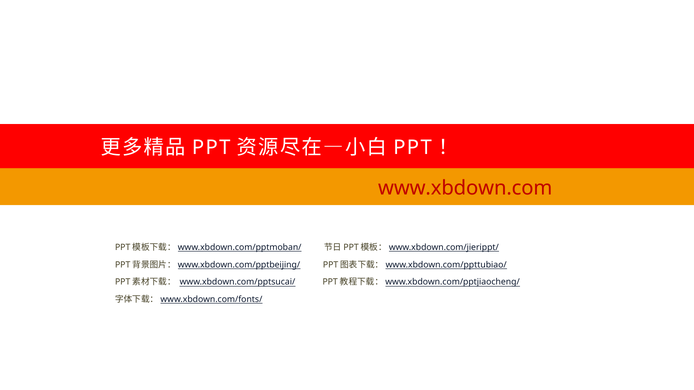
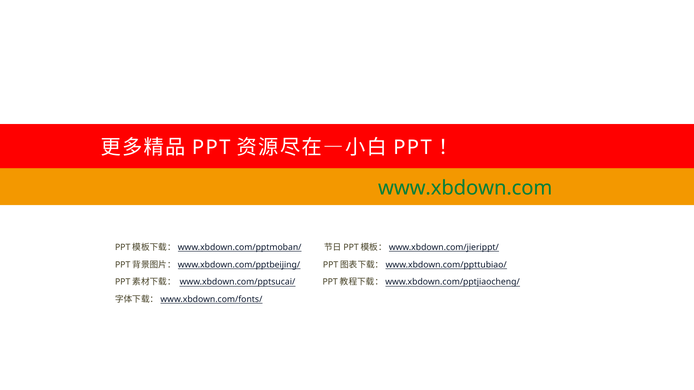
www.xbdown.com colour: red -> green
